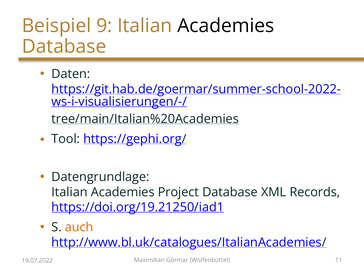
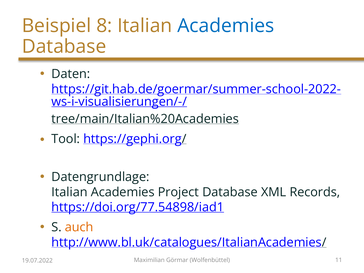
9: 9 -> 8
Academies at (226, 26) colour: black -> blue
https://doi.org/19.21250/iad1: https://doi.org/19.21250/iad1 -> https://doi.org/77.54898/iad1
